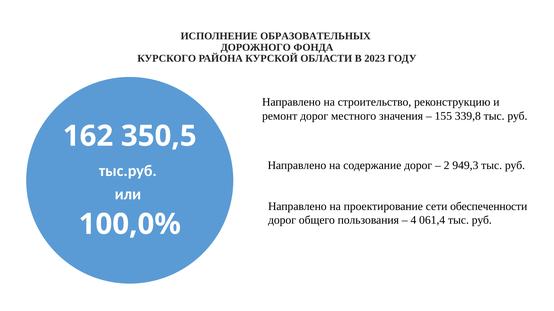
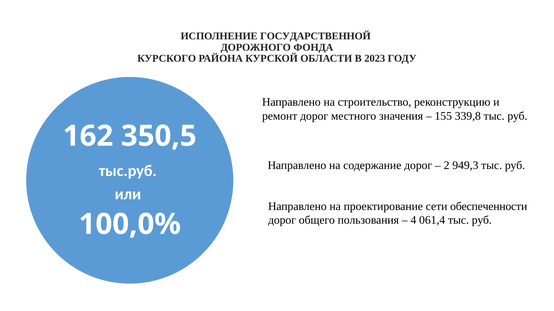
ОБРАЗОВАТЕЛЬНЫХ: ОБРАЗОВАТЕЛЬНЫХ -> ГОСУДАРСТВЕННОЙ
